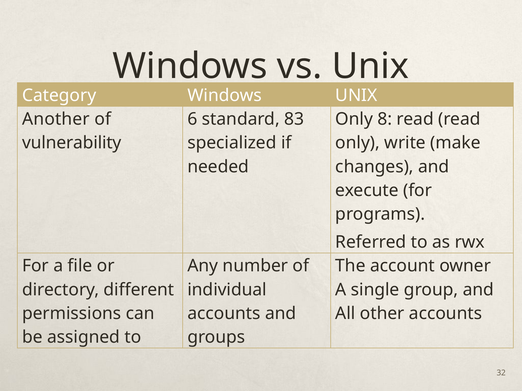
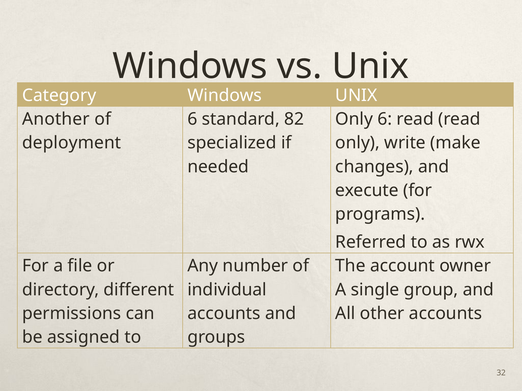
83: 83 -> 82
Only 8: 8 -> 6
vulnerability: vulnerability -> deployment
